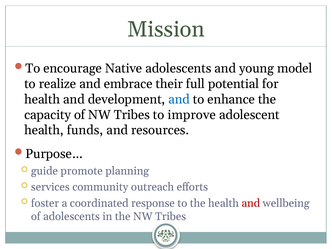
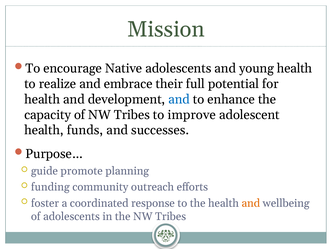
young model: model -> health
resources: resources -> successes
services: services -> funding
and at (251, 203) colour: red -> orange
